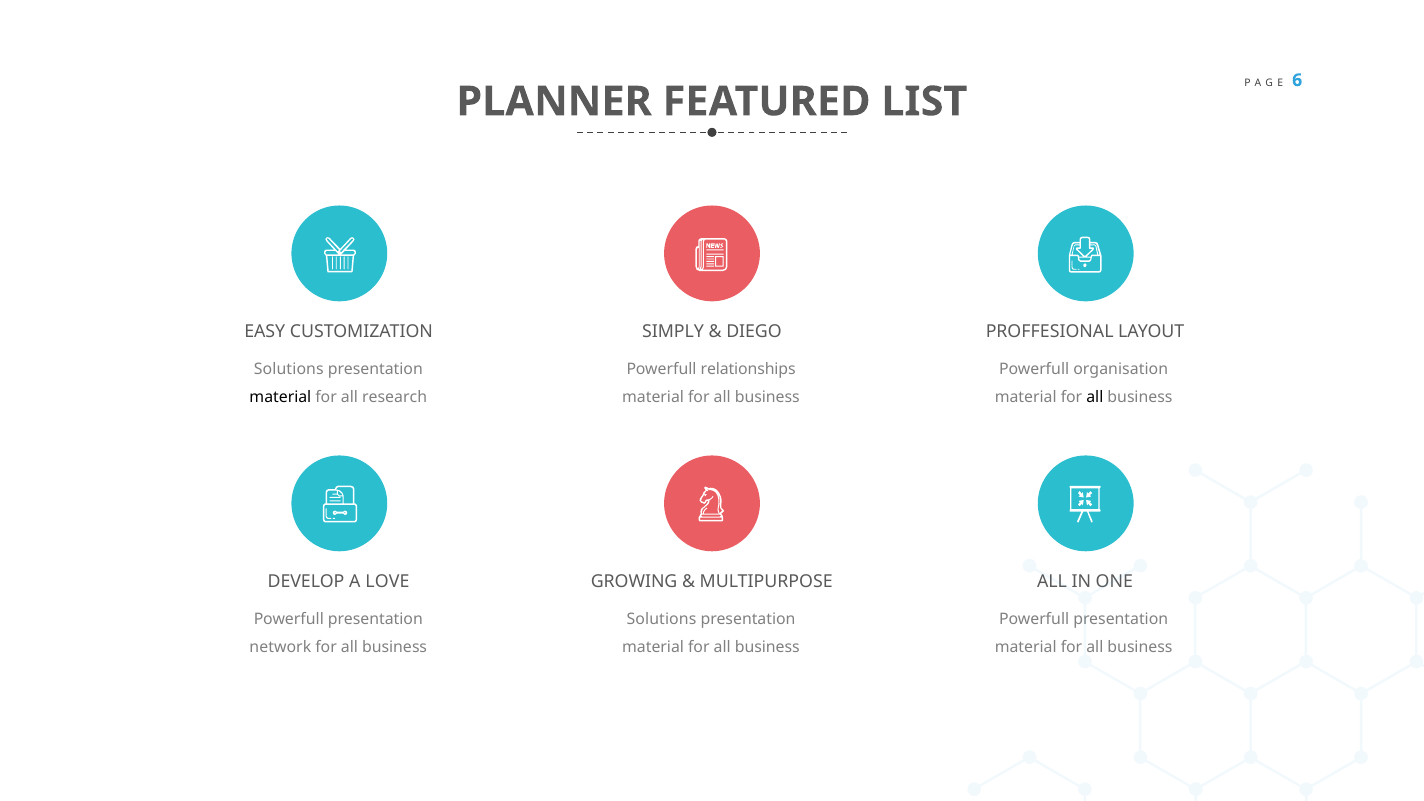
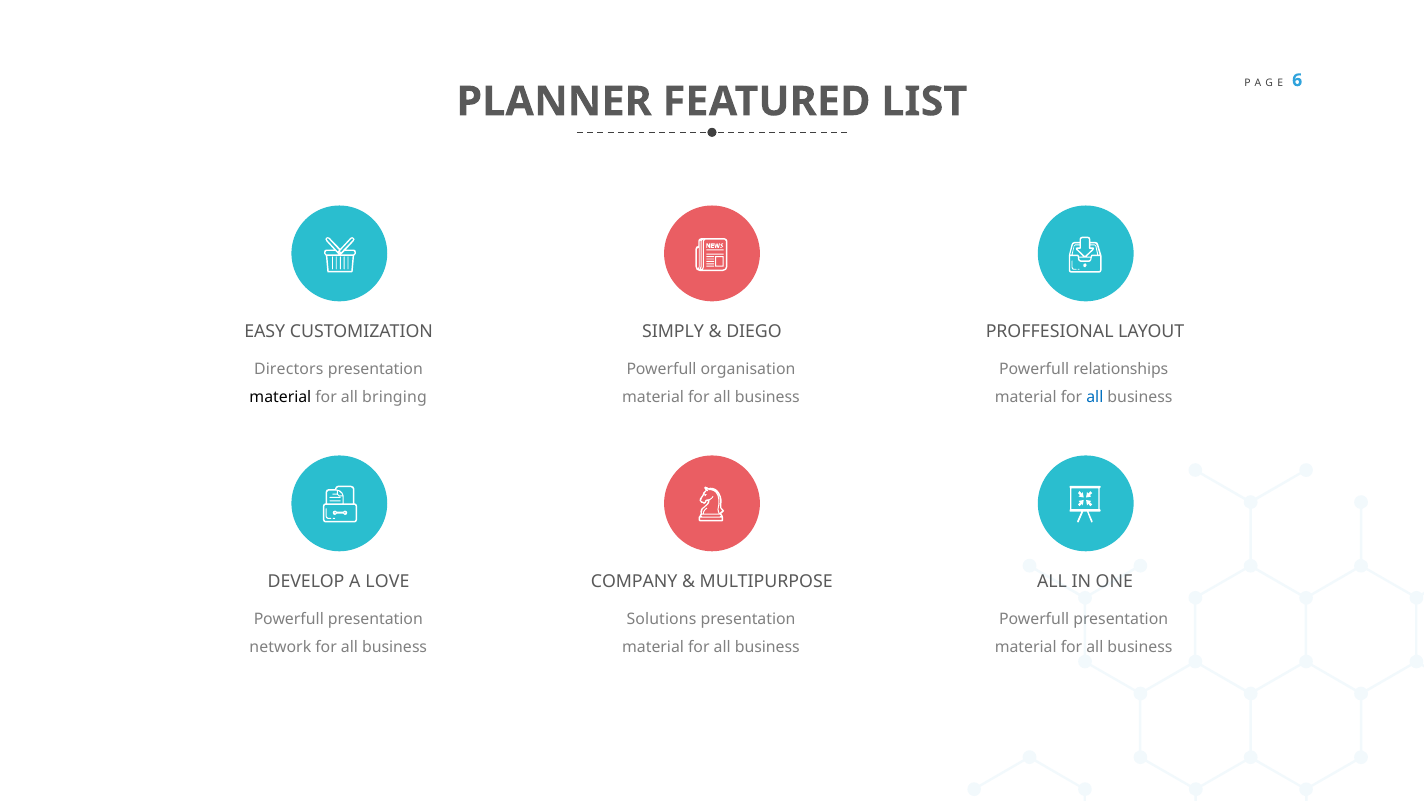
Solutions at (289, 369): Solutions -> Directors
relationships: relationships -> organisation
organisation: organisation -> relationships
research: research -> bringing
all at (1095, 398) colour: black -> blue
GROWING: GROWING -> COMPANY
